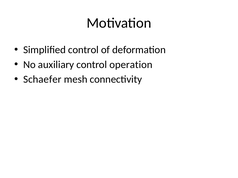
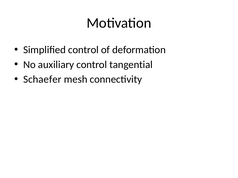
operation: operation -> tangential
